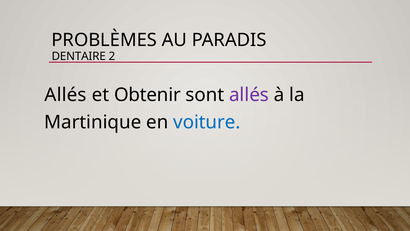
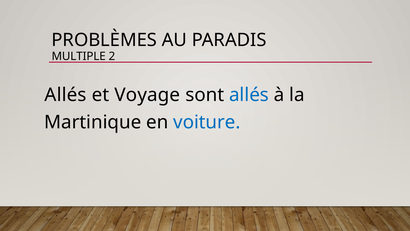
DENTAIRE: DENTAIRE -> MULTIPLE
Obtenir: Obtenir -> Voyage
allés at (249, 95) colour: purple -> blue
